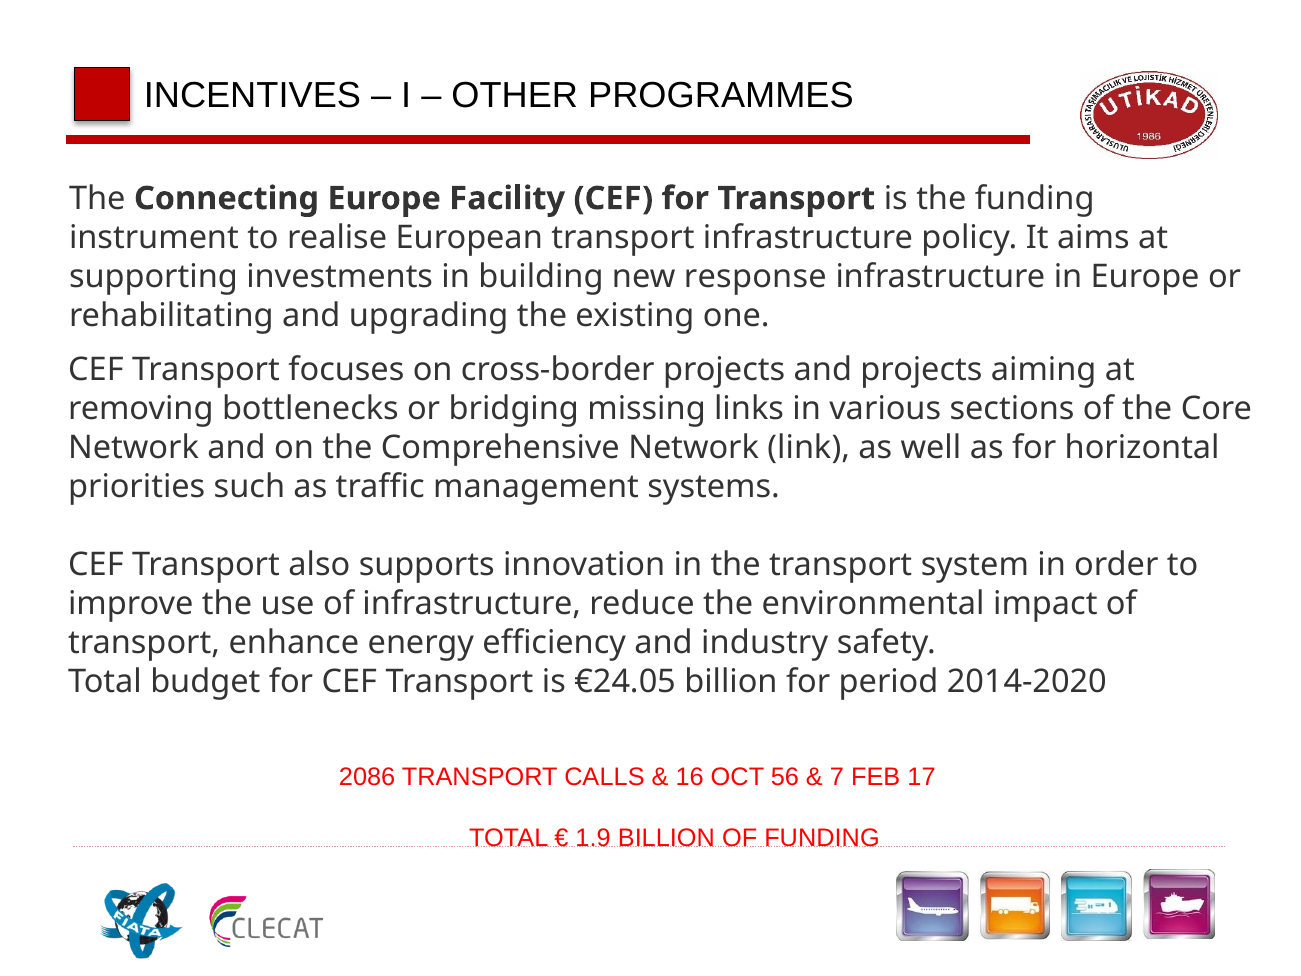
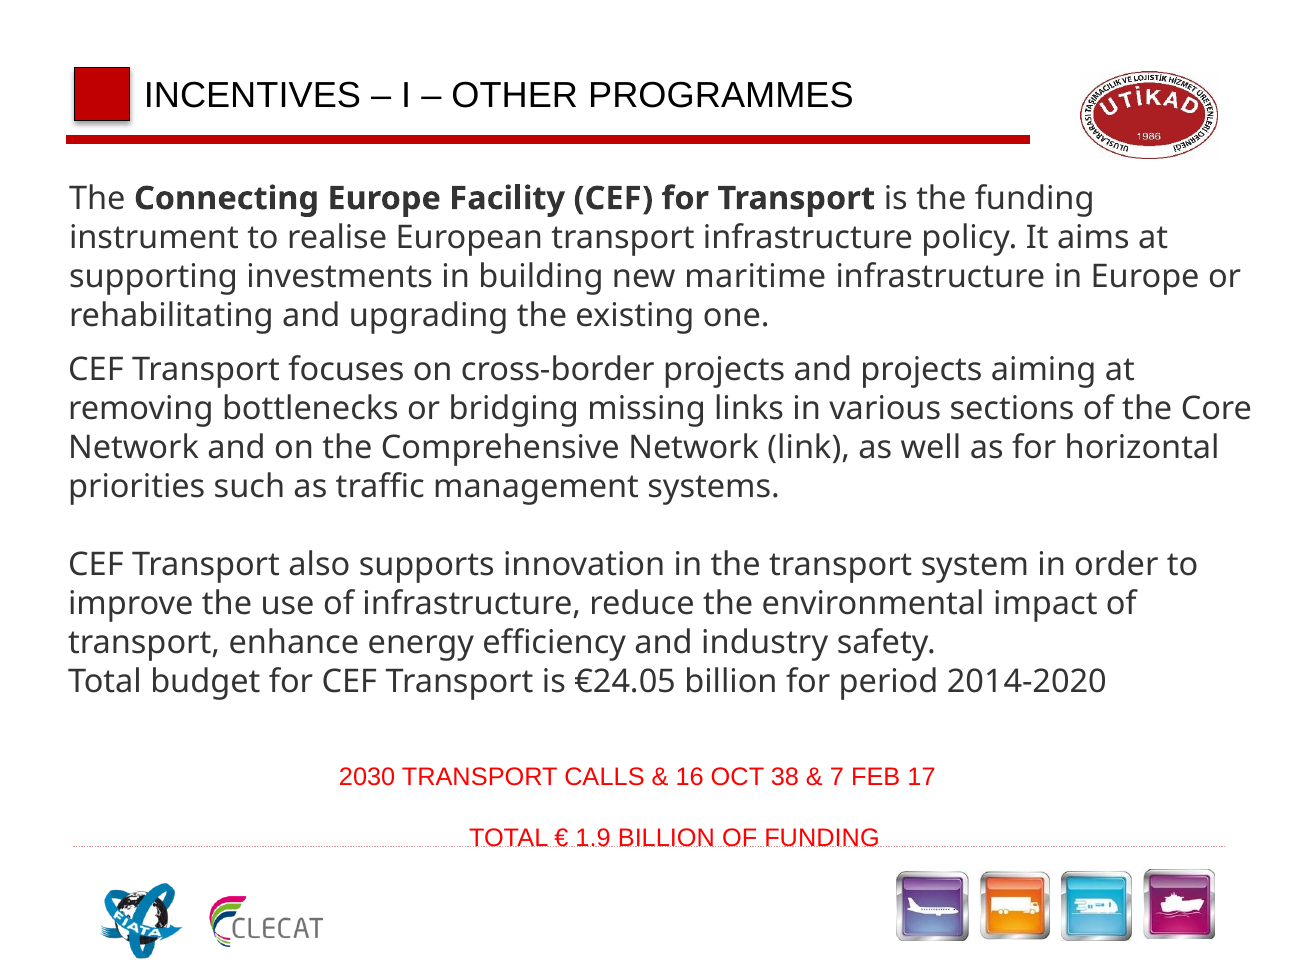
response: response -> maritime
2086: 2086 -> 2030
56: 56 -> 38
